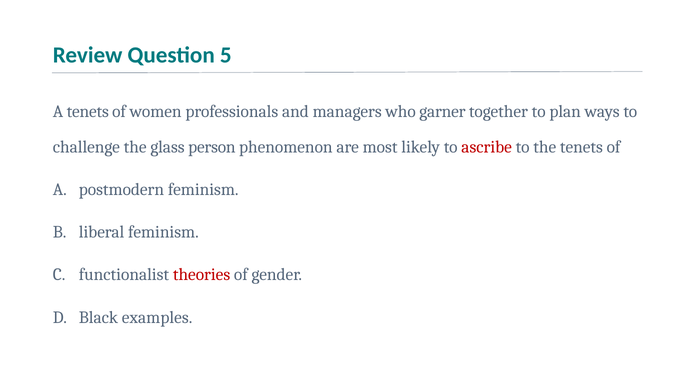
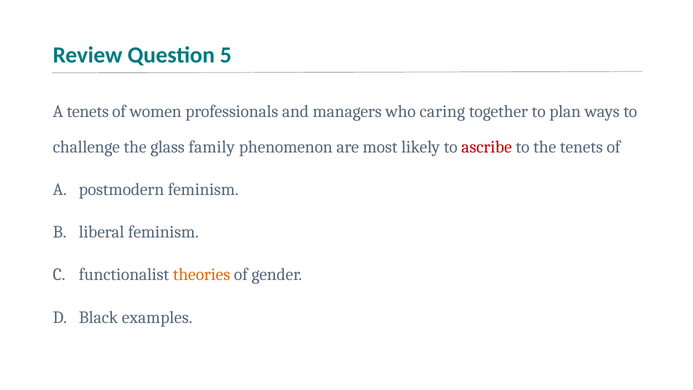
garner: garner -> caring
person: person -> family
theories colour: red -> orange
